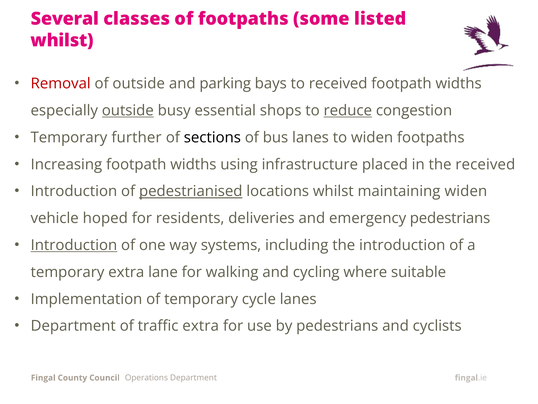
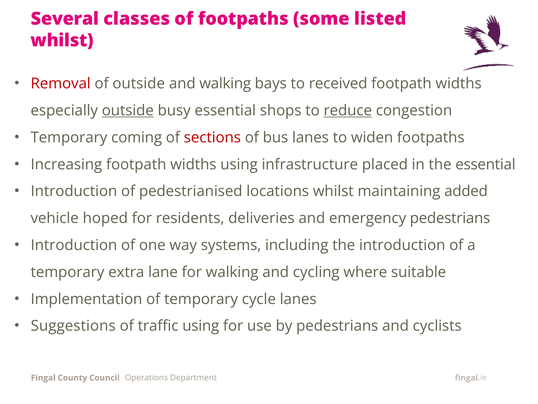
and parking: parking -> walking
further: further -> coming
sections colour: black -> red
the received: received -> essential
pedestrianised underline: present -> none
maintaining widen: widen -> added
Introduction at (74, 245) underline: present -> none
Department at (73, 326): Department -> Suggestions
traffic extra: extra -> using
